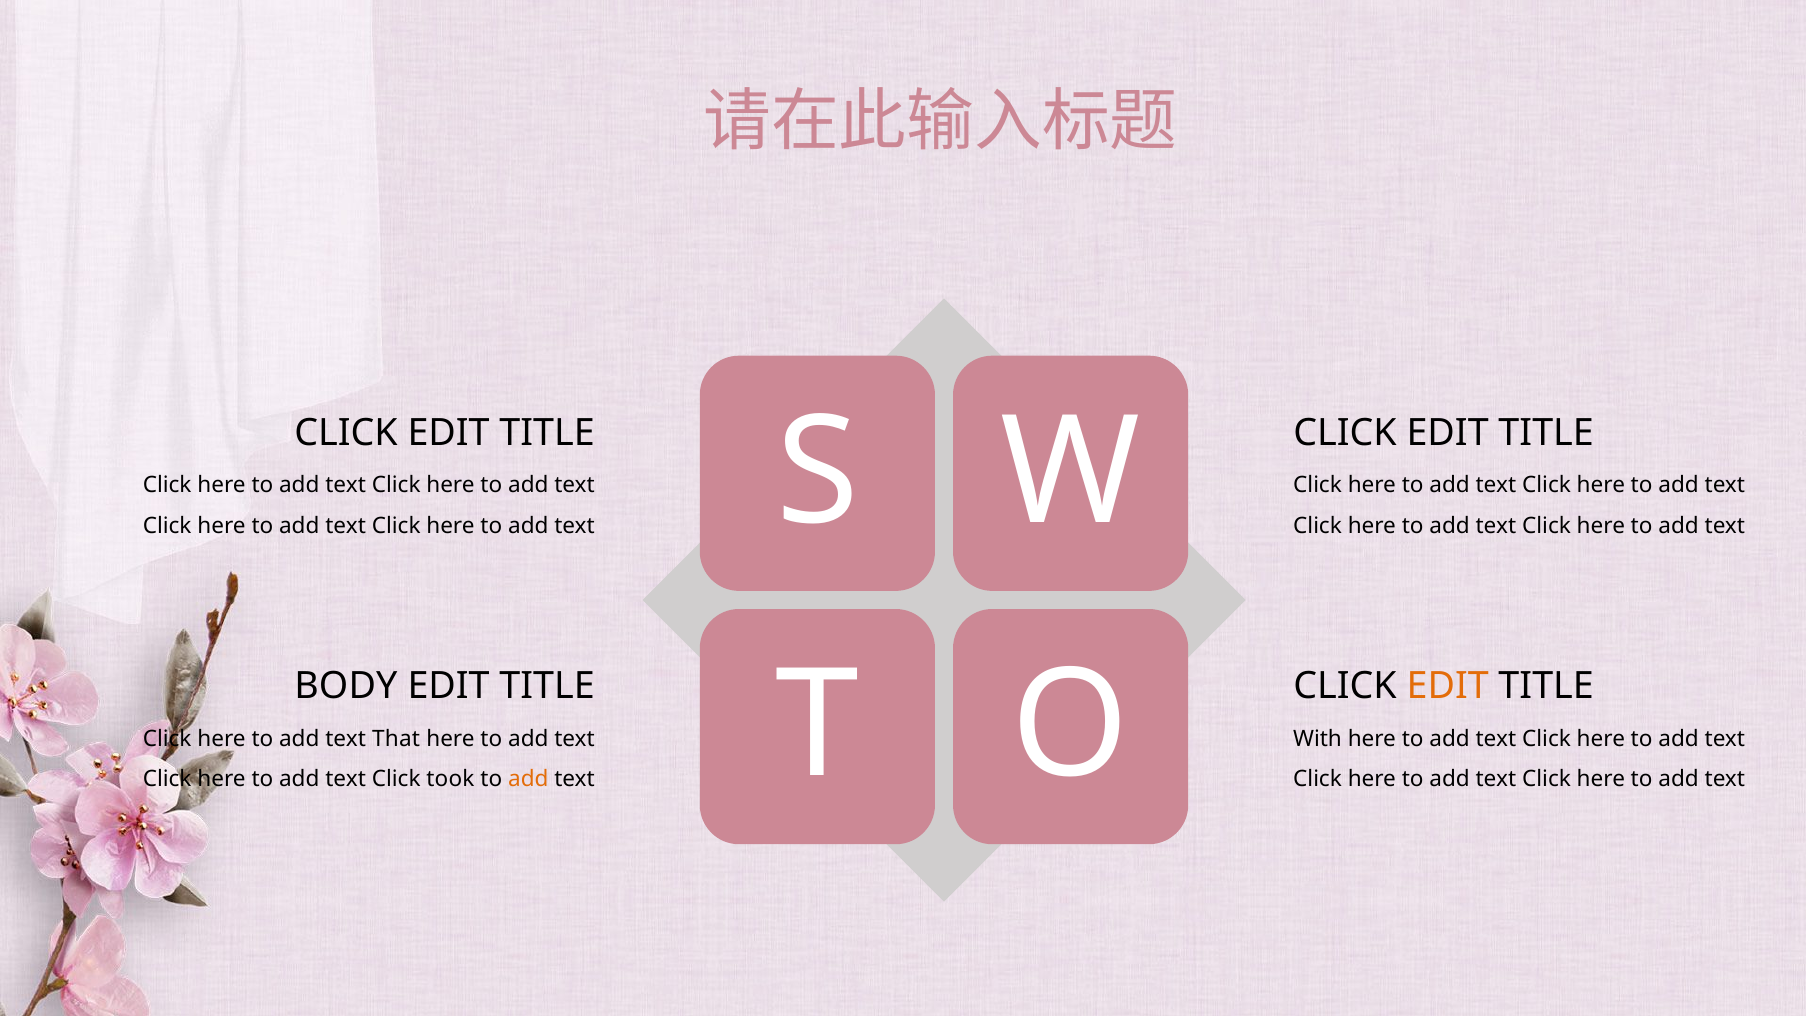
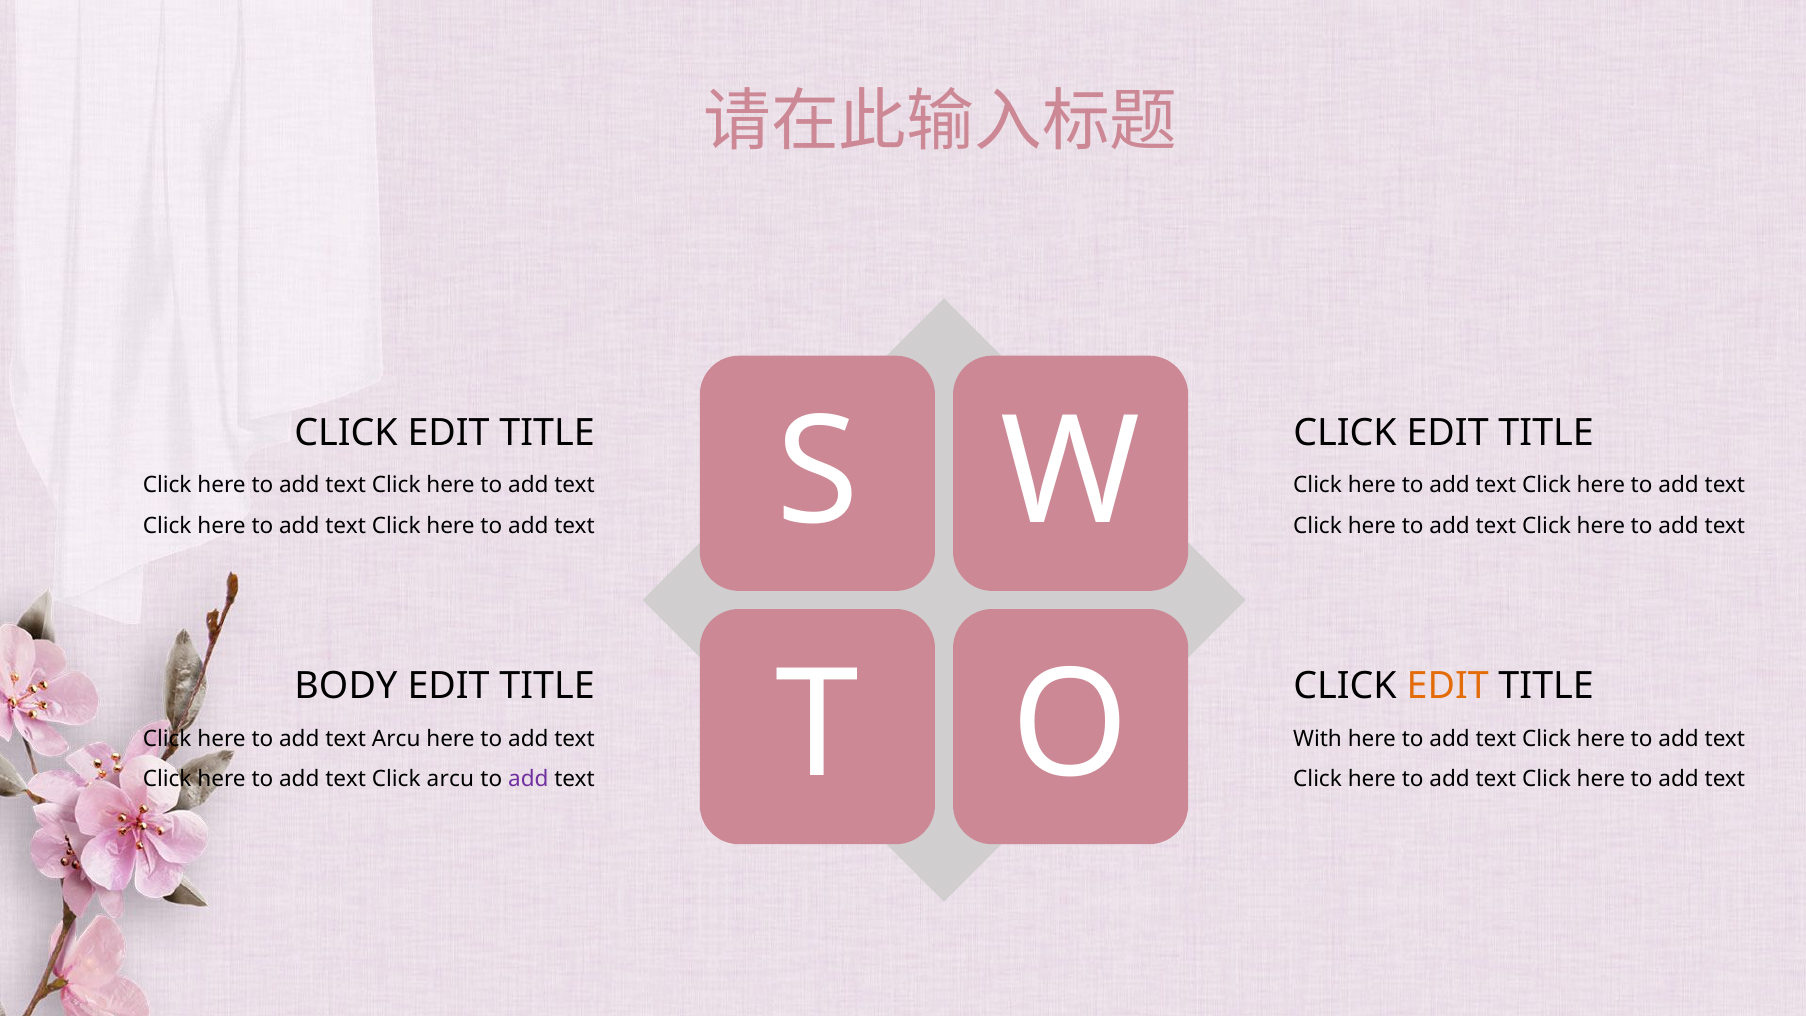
text That: That -> Arcu
Click took: took -> arcu
add at (528, 779) colour: orange -> purple
